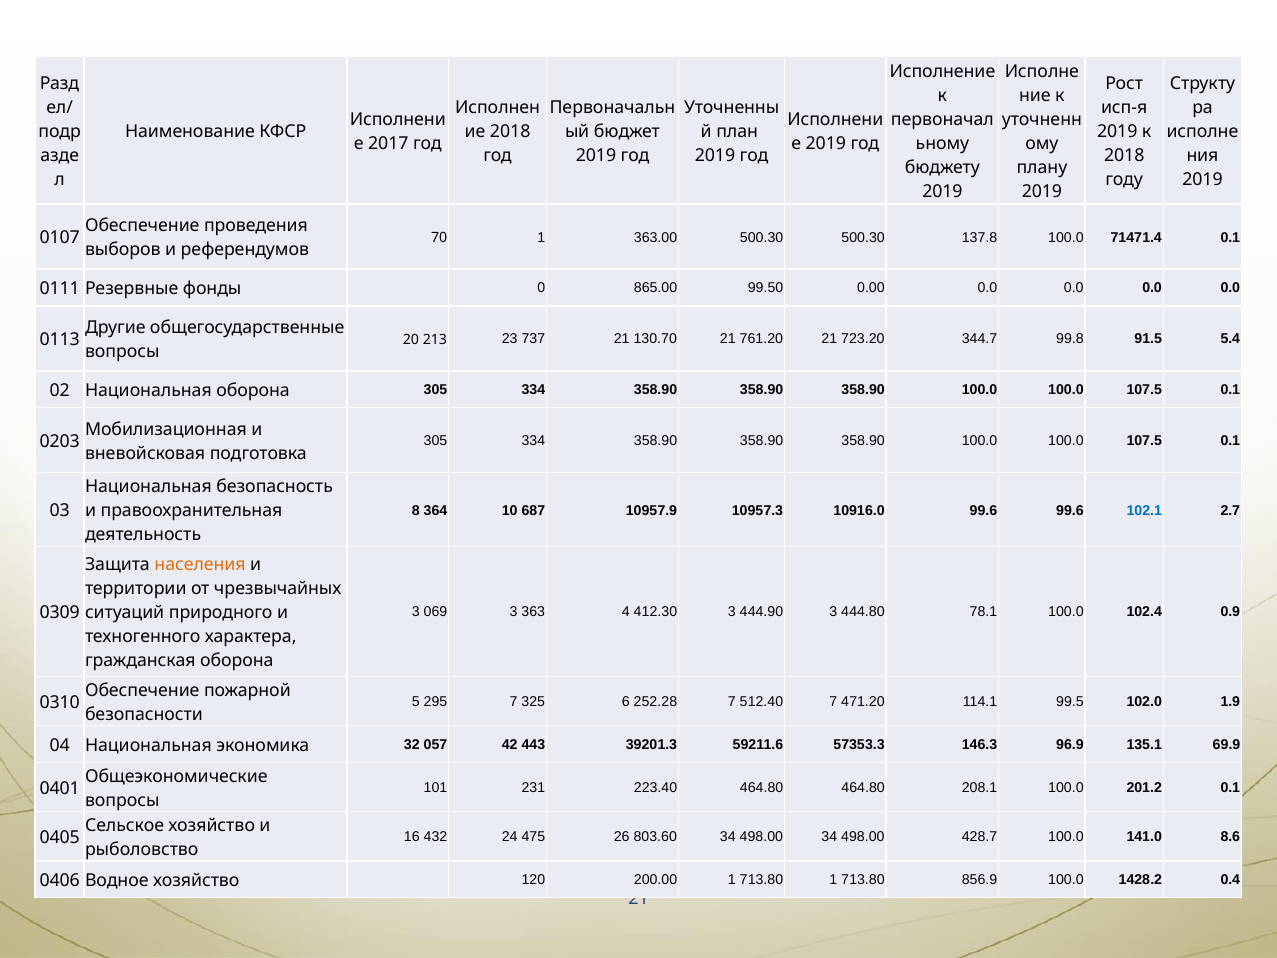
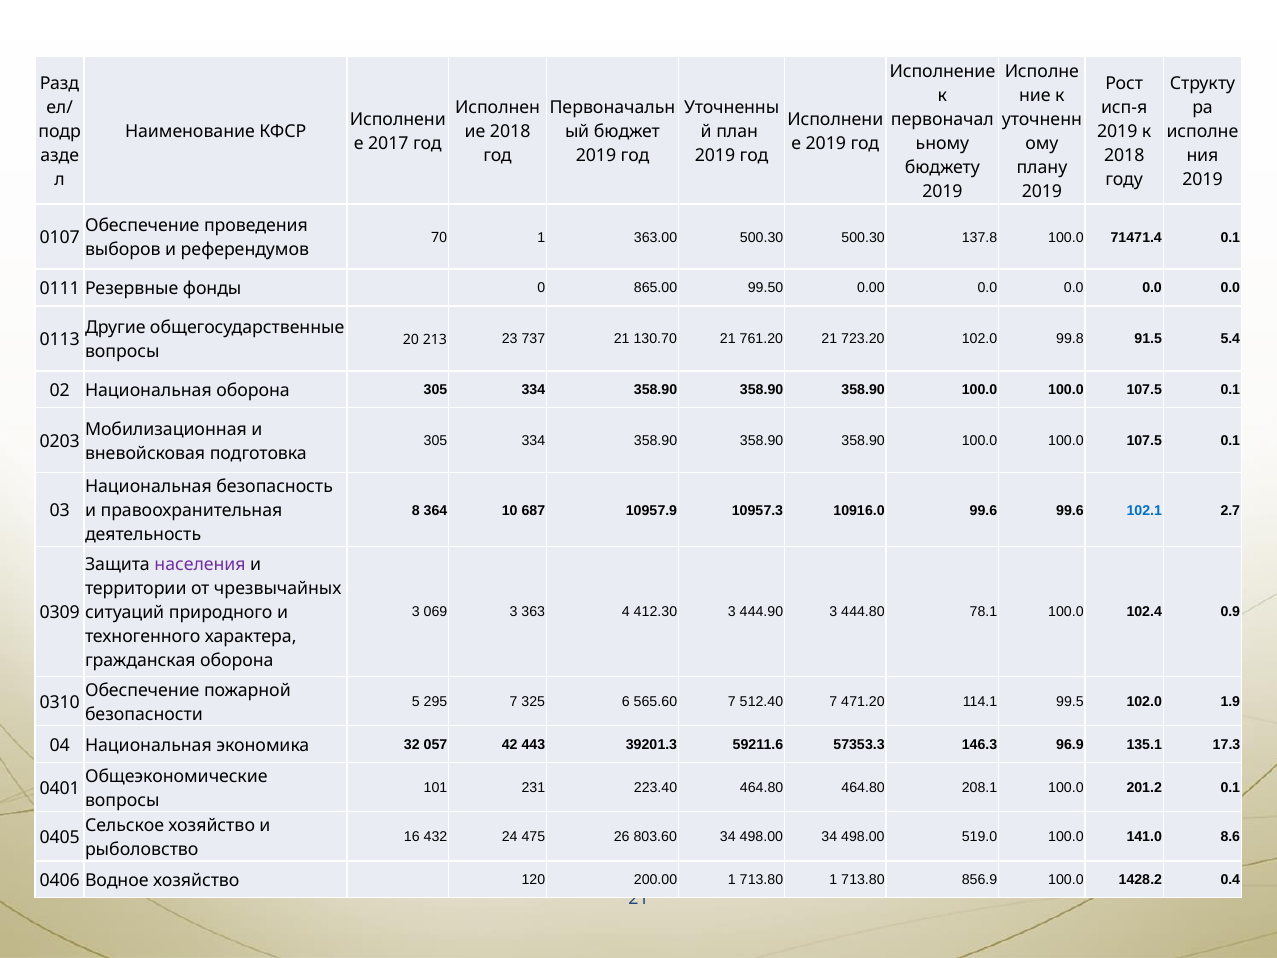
723.20 344.7: 344.7 -> 102.0
населения colour: orange -> purple
252.28: 252.28 -> 565.60
69.9: 69.9 -> 17.3
428.7: 428.7 -> 519.0
